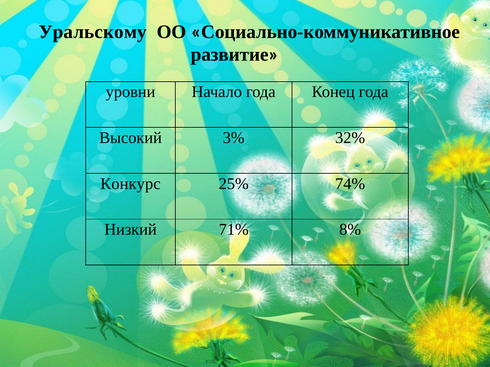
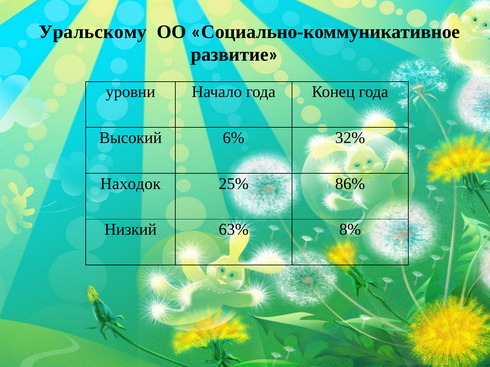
3%: 3% -> 6%
Конкурс: Конкурс -> Находок
74%: 74% -> 86%
71%: 71% -> 63%
